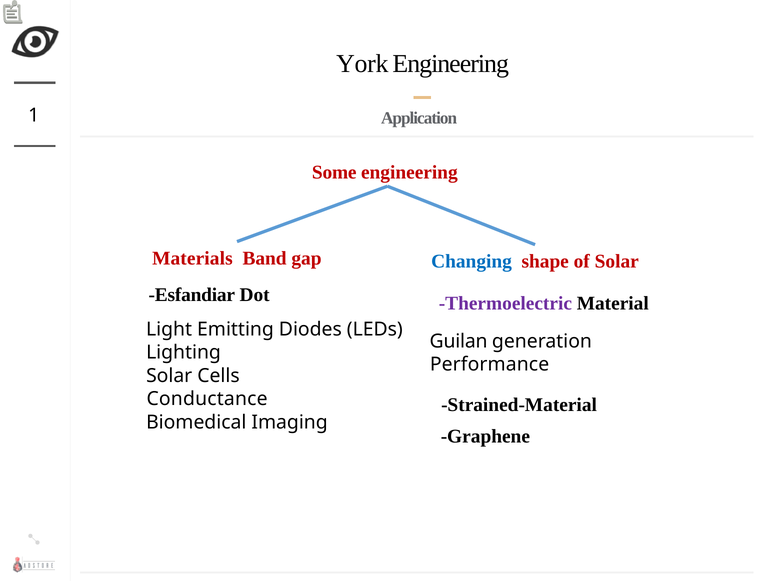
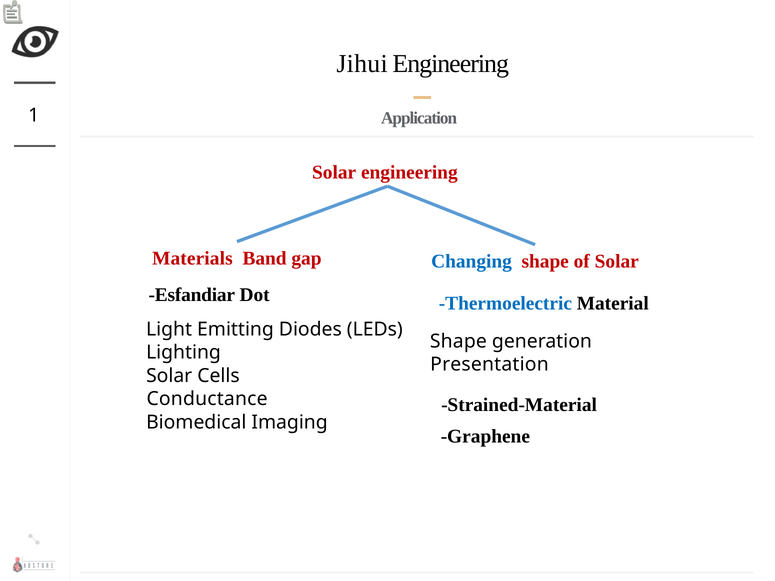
York: York -> Jihui
Some at (334, 172): Some -> Solar
Thermoelectric colour: purple -> blue
Guilan at (459, 341): Guilan -> Shape
Performance: Performance -> Presentation
